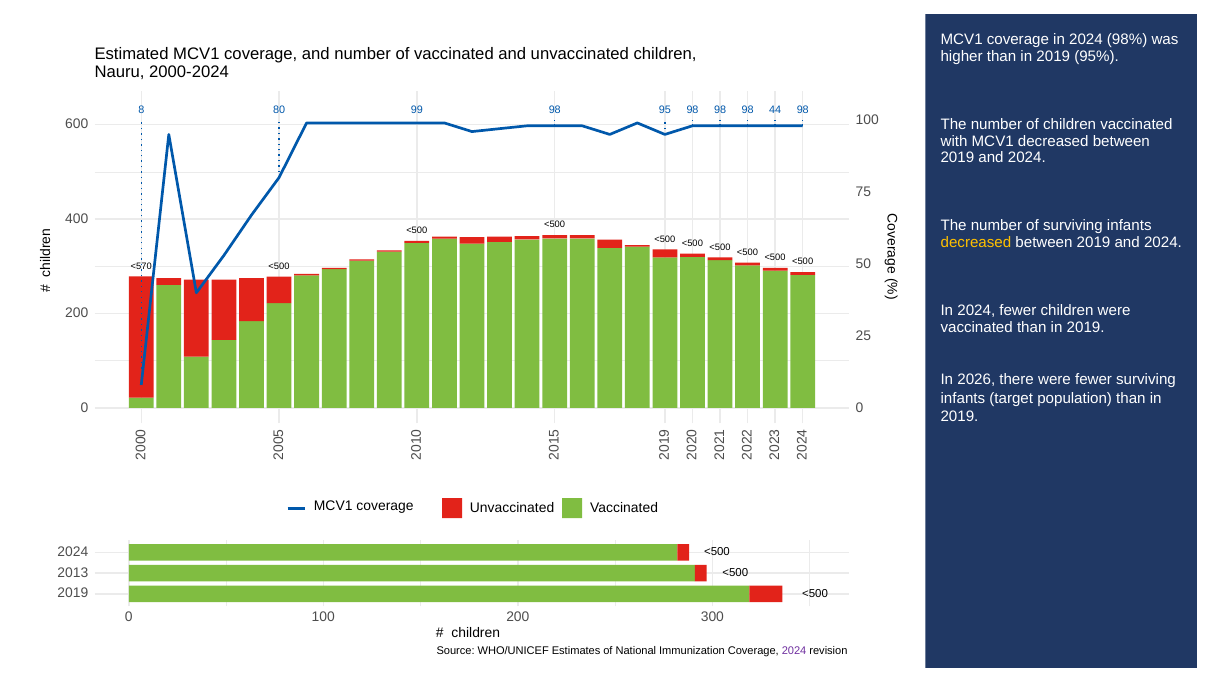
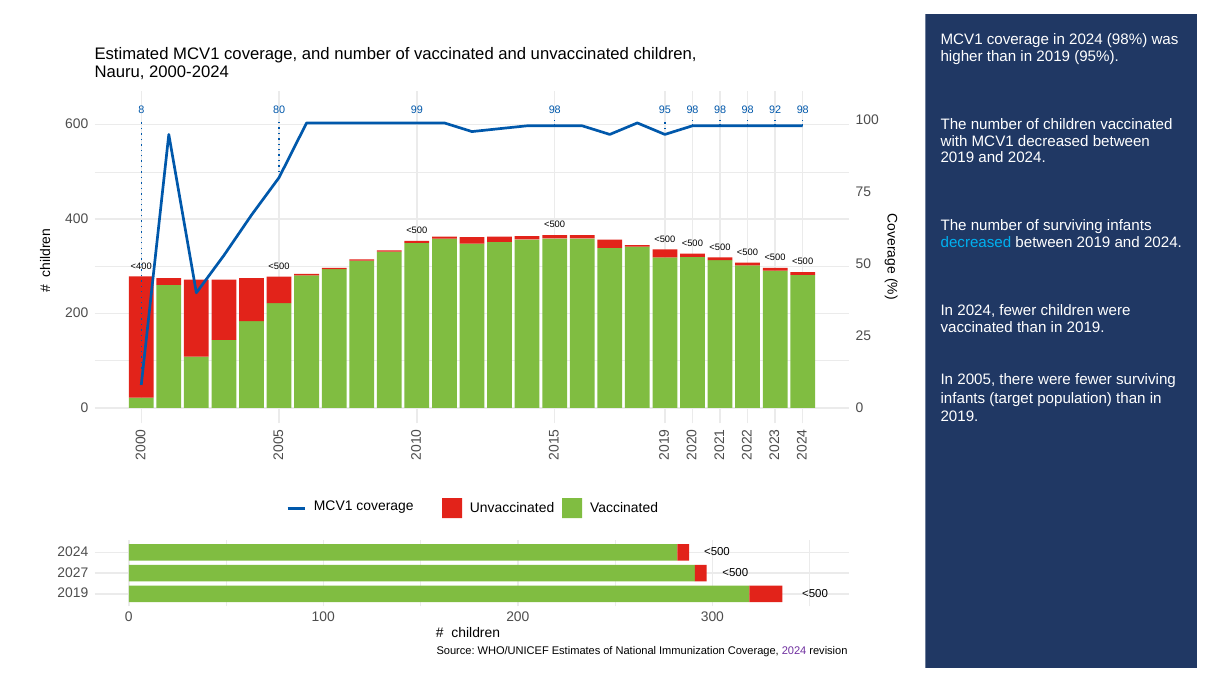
44: 44 -> 92
decreased at (976, 242) colour: yellow -> light blue
<570: <570 -> <400
2026: 2026 -> 2005
2013: 2013 -> 2027
